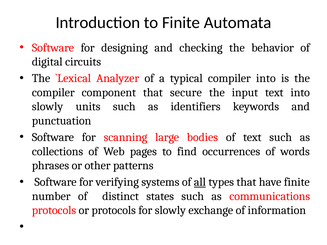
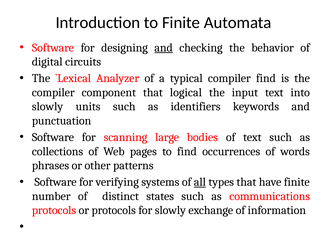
and at (164, 48) underline: none -> present
compiler into: into -> find
secure: secure -> logical
